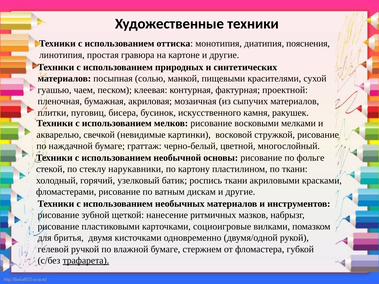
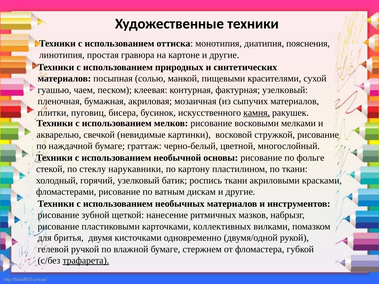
фактурная проектной: проектной -> узелковый
камня underline: none -> present
социоигровые: социоигровые -> коллективных
